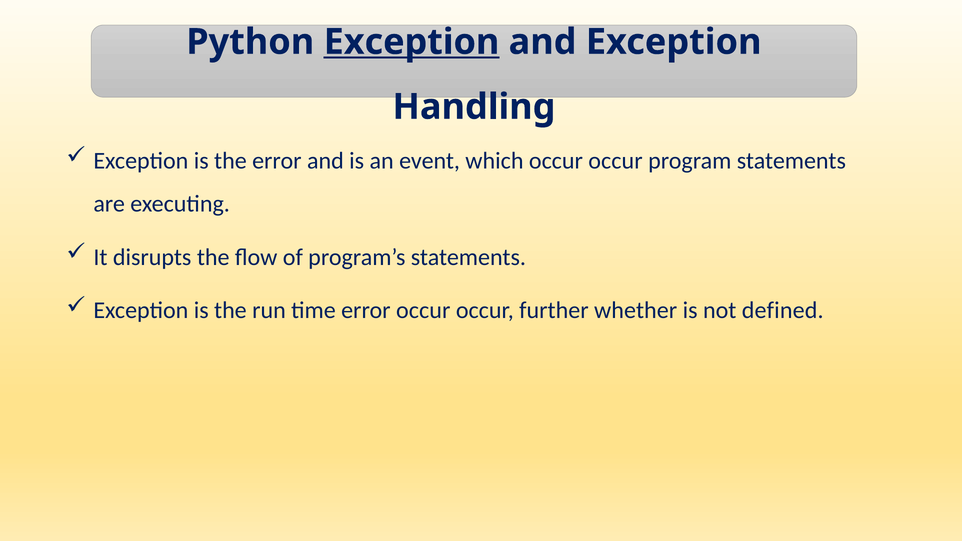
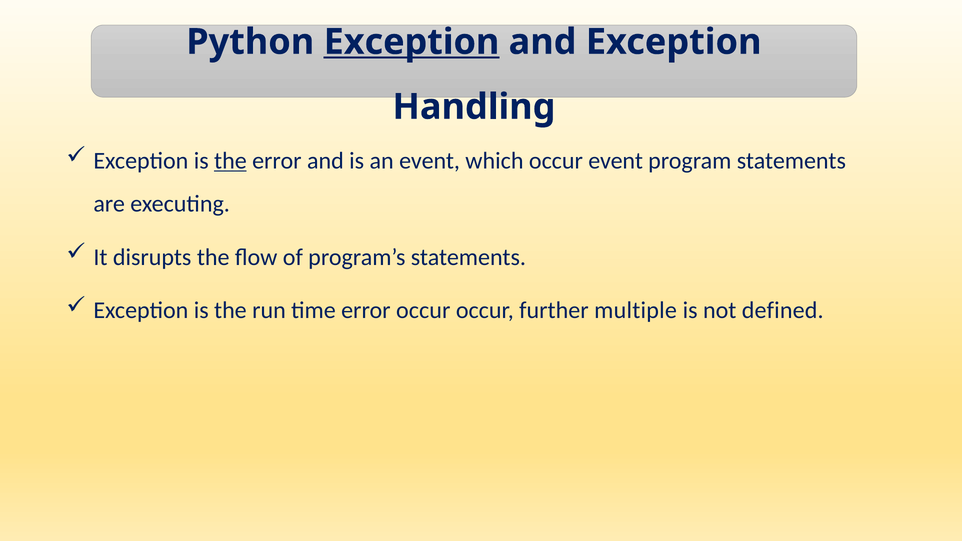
the at (230, 161) underline: none -> present
which occur occur: occur -> event
whether: whether -> multiple
